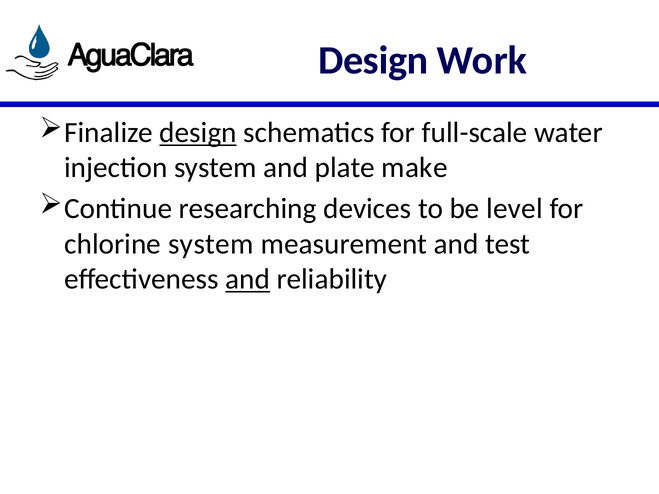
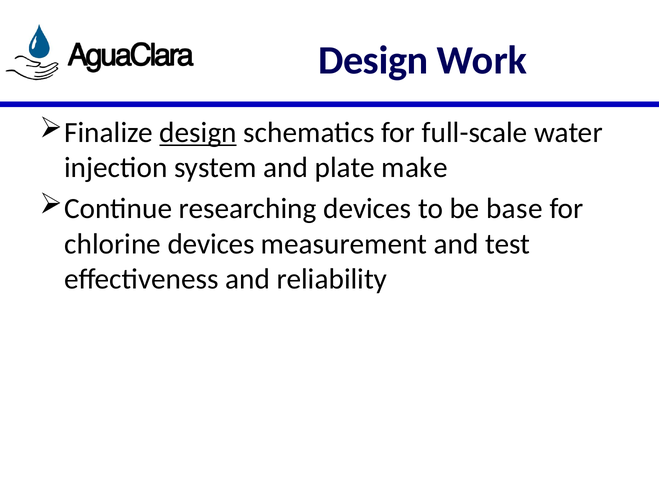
level: level -> base
chlorine system: system -> devices
and at (248, 279) underline: present -> none
